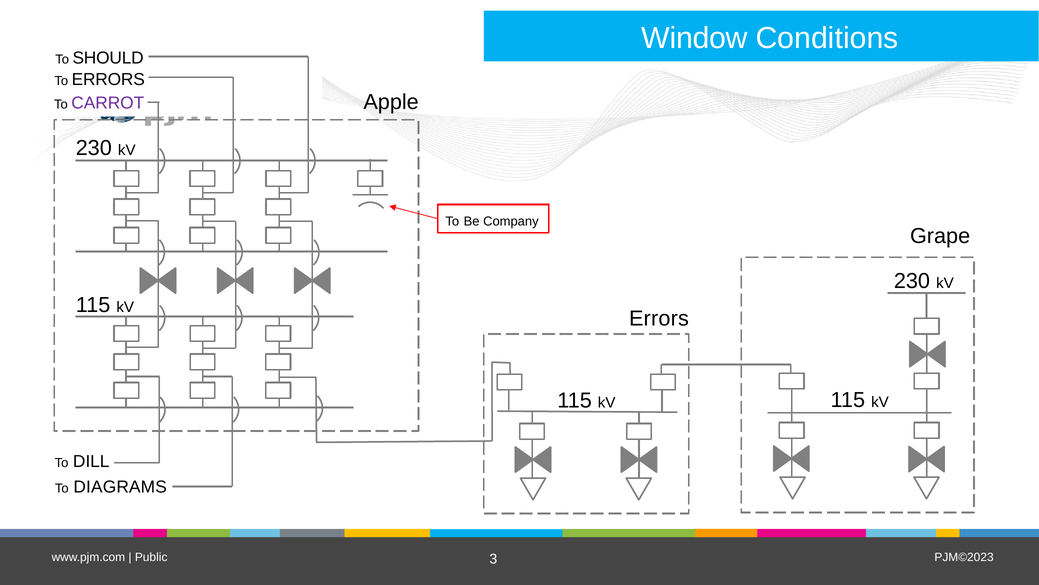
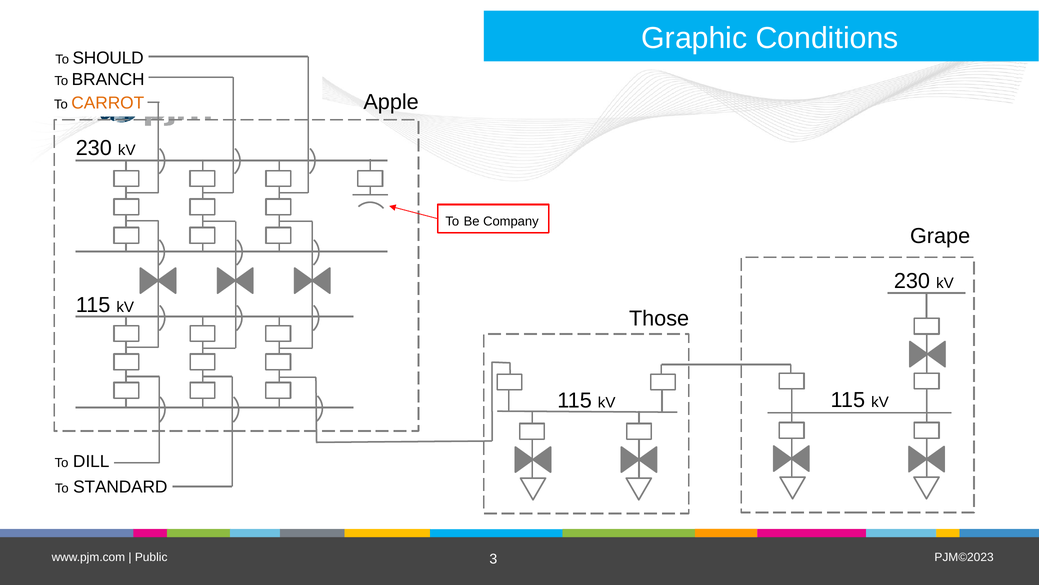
Window: Window -> Graphic
To ERRORS: ERRORS -> BRANCH
CARROT colour: purple -> orange
Errors at (659, 318): Errors -> Those
DIAGRAMS: DIAGRAMS -> STANDARD
